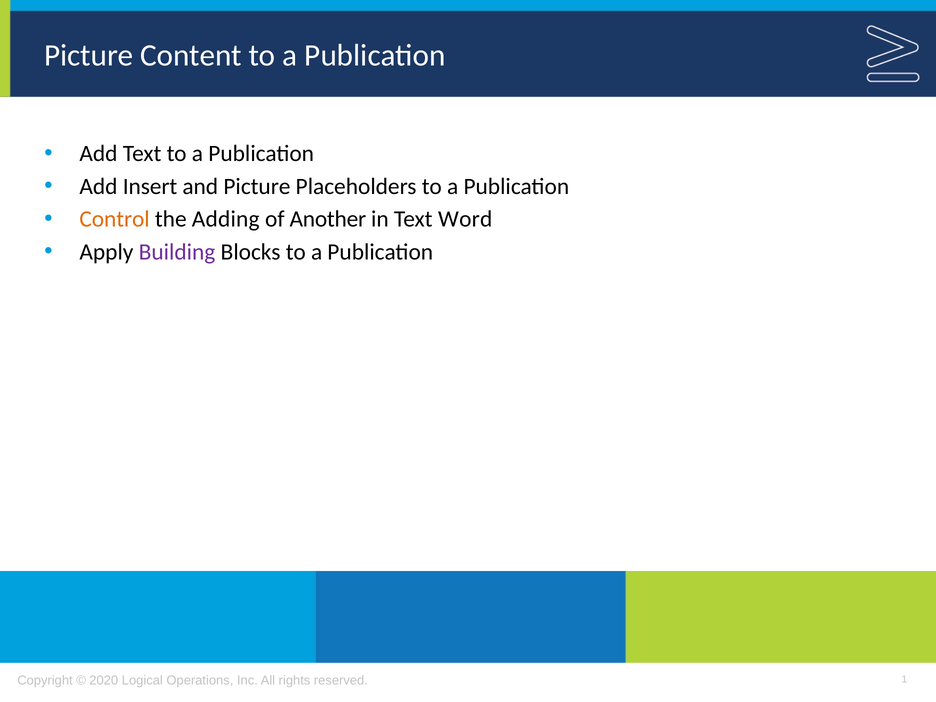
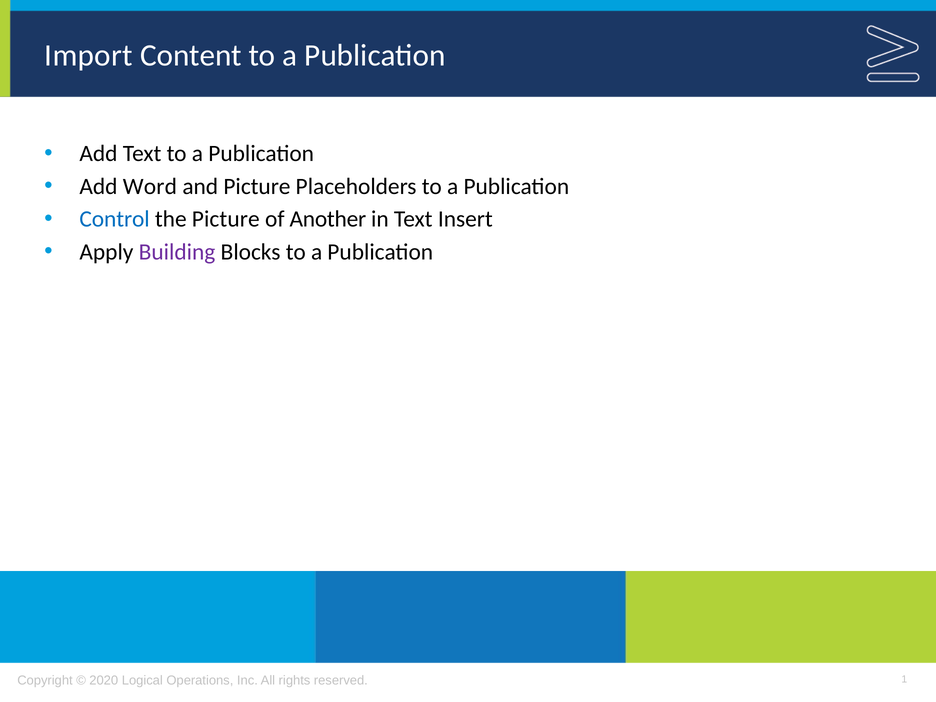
Picture at (89, 56): Picture -> Import
Insert: Insert -> Word
Control colour: orange -> blue
the Adding: Adding -> Picture
Word: Word -> Insert
